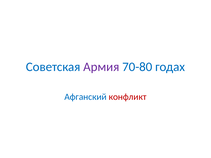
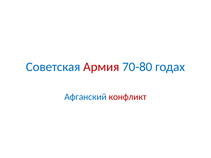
Армия colour: purple -> red
